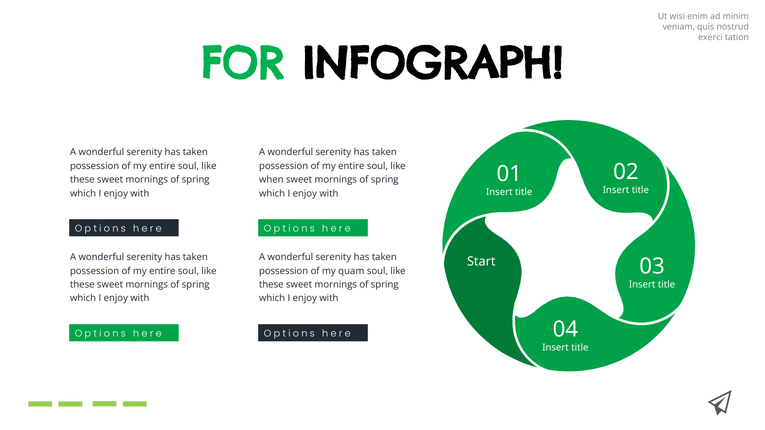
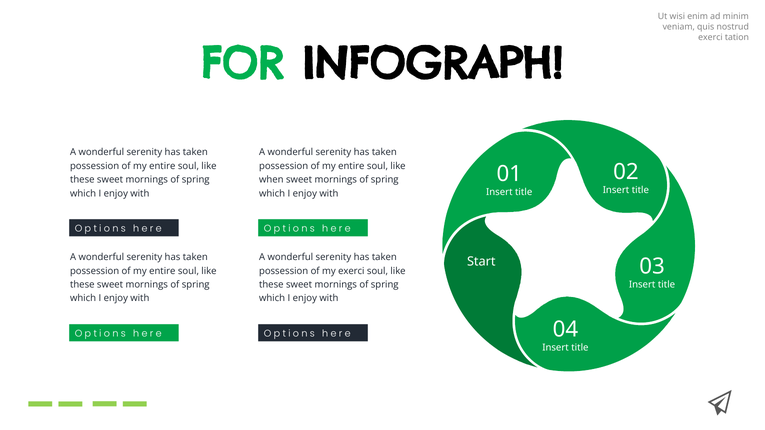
my quam: quam -> exerci
